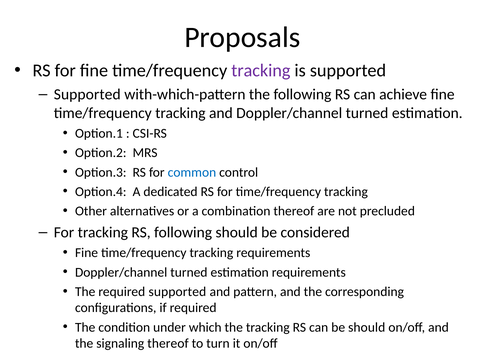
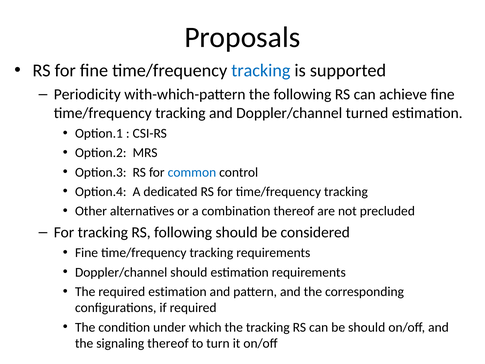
tracking at (261, 70) colour: purple -> blue
Supported at (87, 94): Supported -> Periodicity
turned at (189, 272): turned -> should
required supported: supported -> estimation
